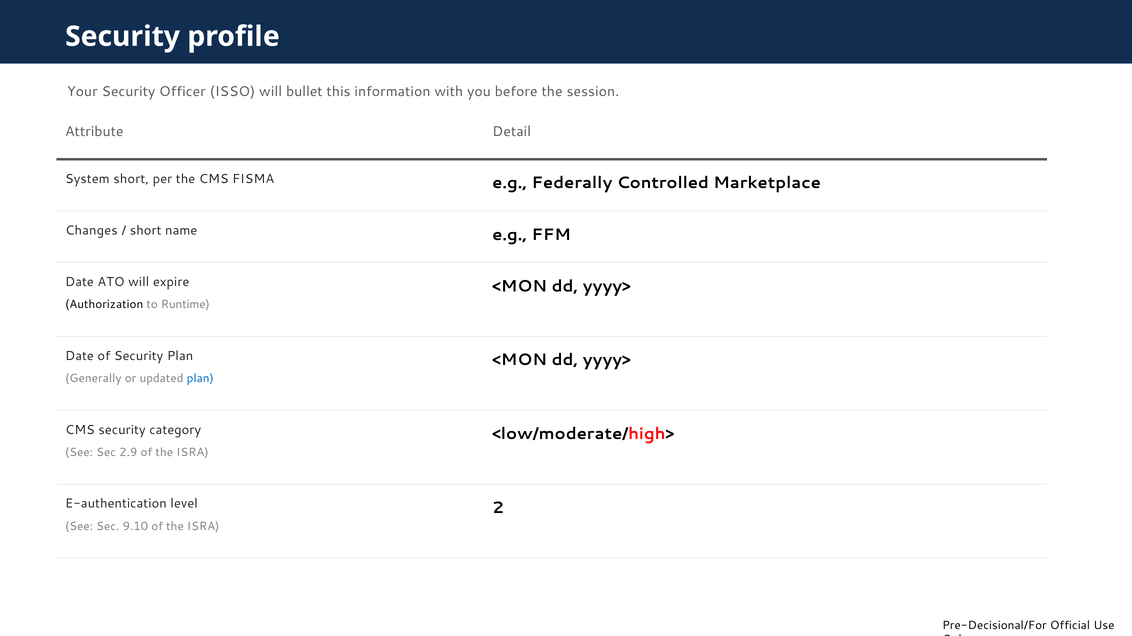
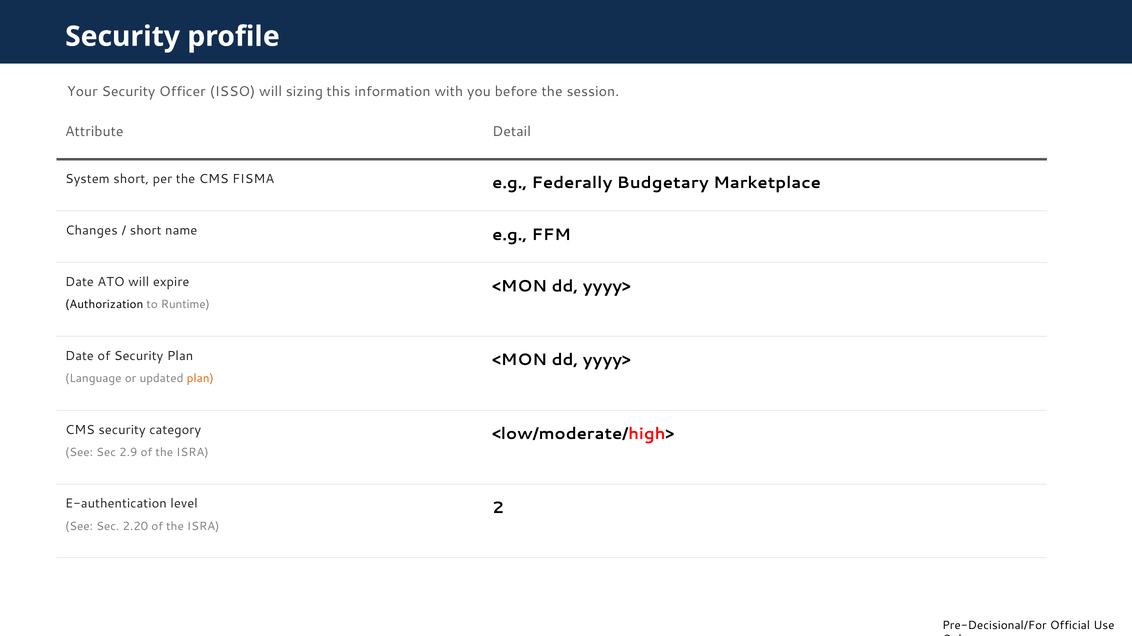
bullet: bullet -> sizing
Controlled: Controlled -> Budgetary
Generally: Generally -> Language
plan at (200, 379) colour: blue -> orange
9.10: 9.10 -> 2.20
